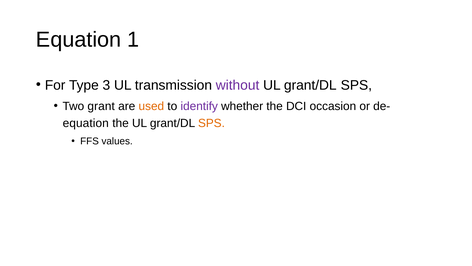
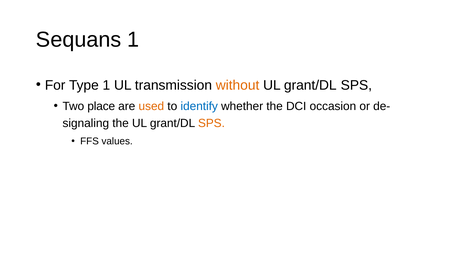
Equation at (79, 40): Equation -> Sequans
Type 3: 3 -> 1
without colour: purple -> orange
grant: grant -> place
identify colour: purple -> blue
equation at (86, 123): equation -> signaling
